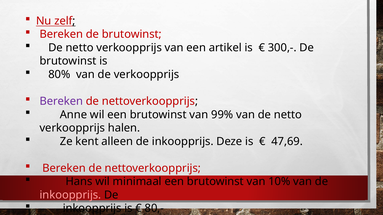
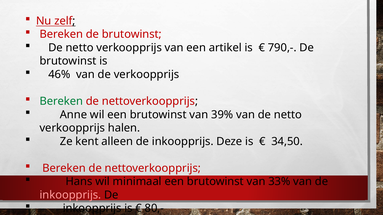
300,-: 300,- -> 790,-
80%: 80% -> 46%
Bereken at (61, 101) colour: purple -> green
99%: 99% -> 39%
47,69: 47,69 -> 34,50
10%: 10% -> 33%
